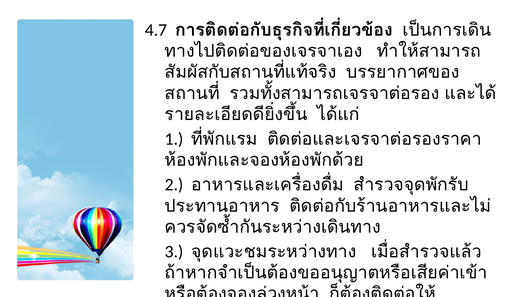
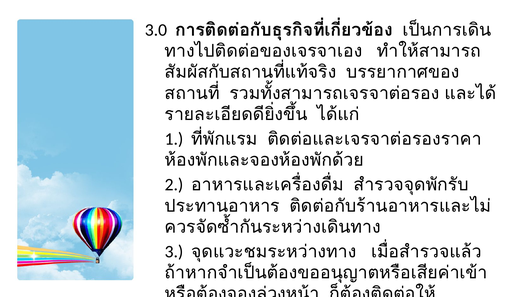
4.7: 4.7 -> 3.0
